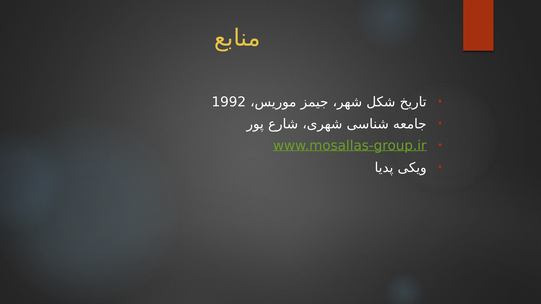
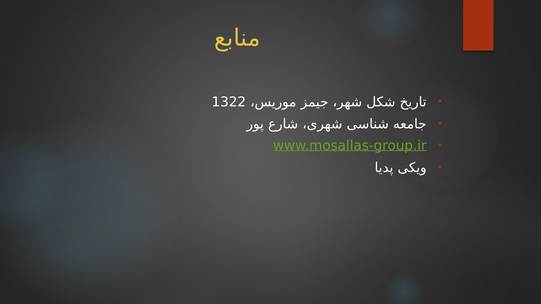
1992: 1992 -> 1322
